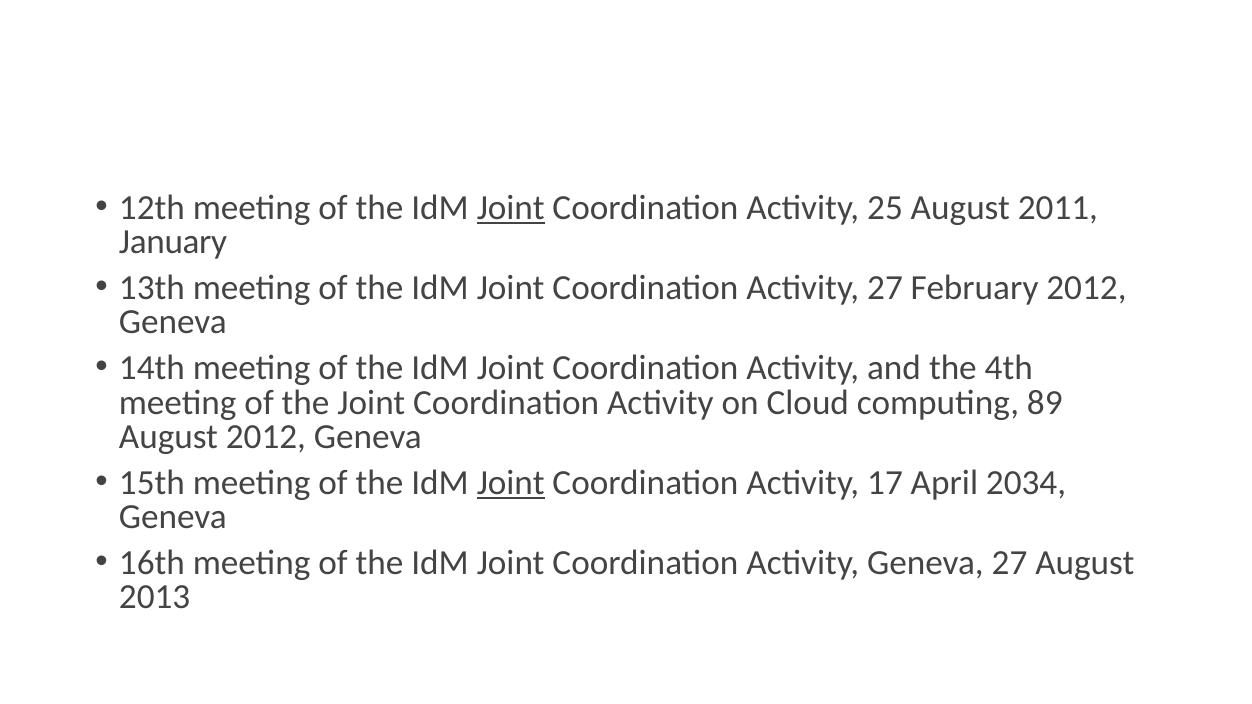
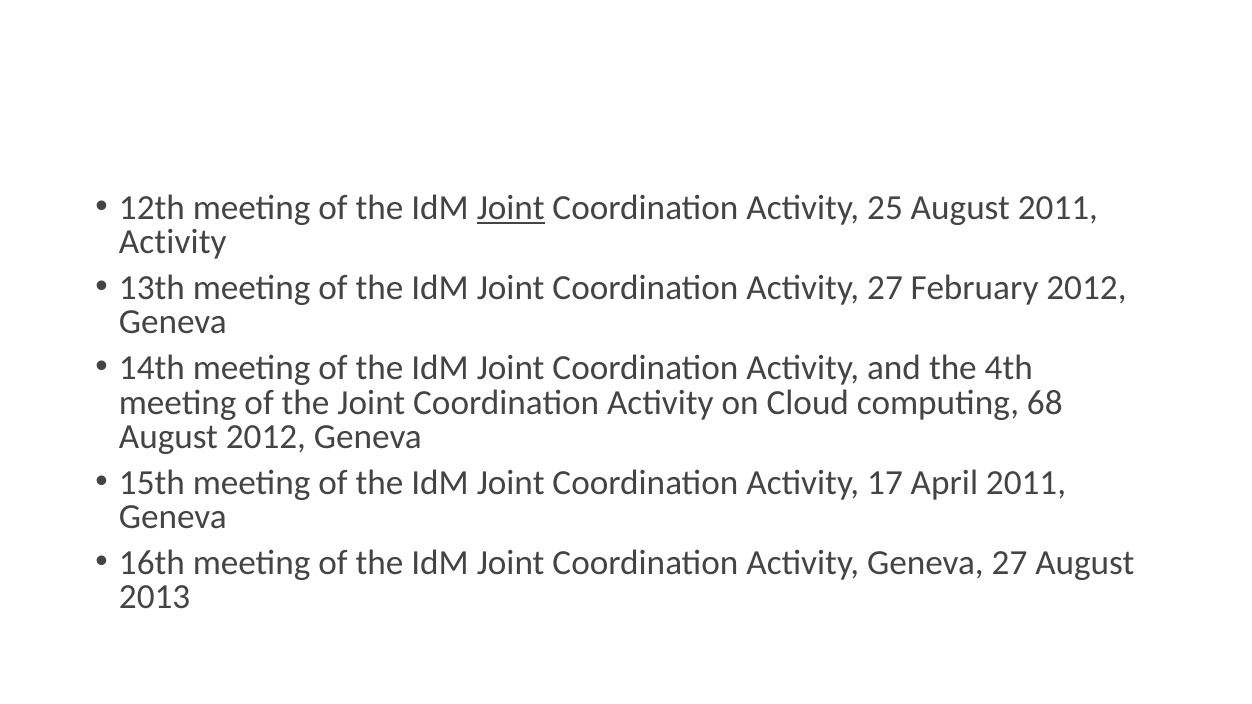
January at (173, 242): January -> Activity
89: 89 -> 68
Joint at (511, 483) underline: present -> none
April 2034: 2034 -> 2011
